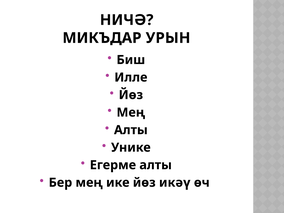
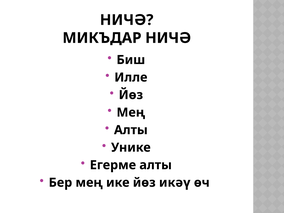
МИКЪДАР УРЫН: УРЫН -> НИЧӘ
